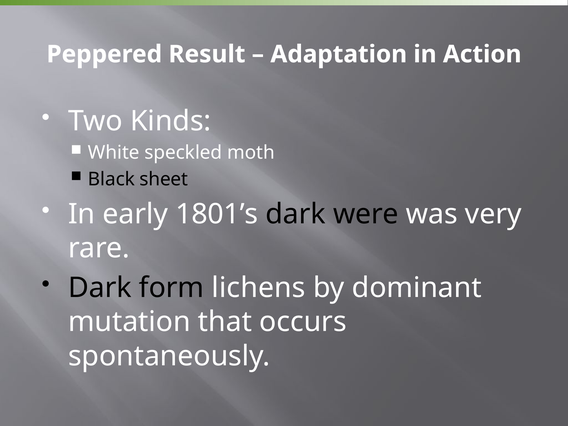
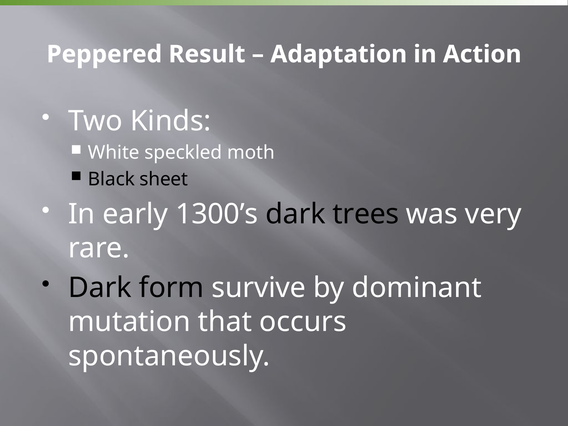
1801’s: 1801’s -> 1300’s
were: were -> trees
lichens: lichens -> survive
